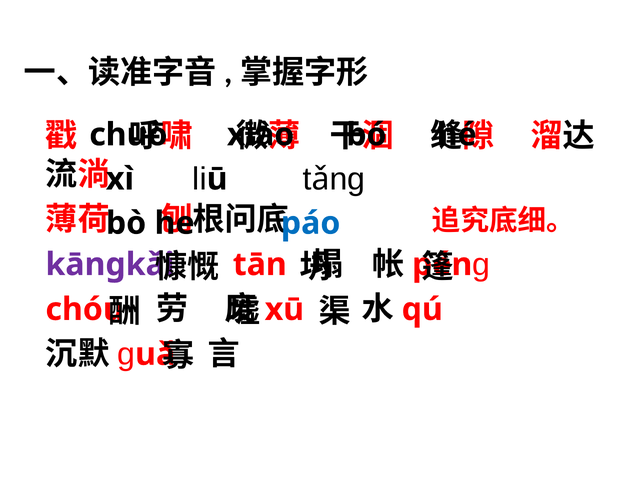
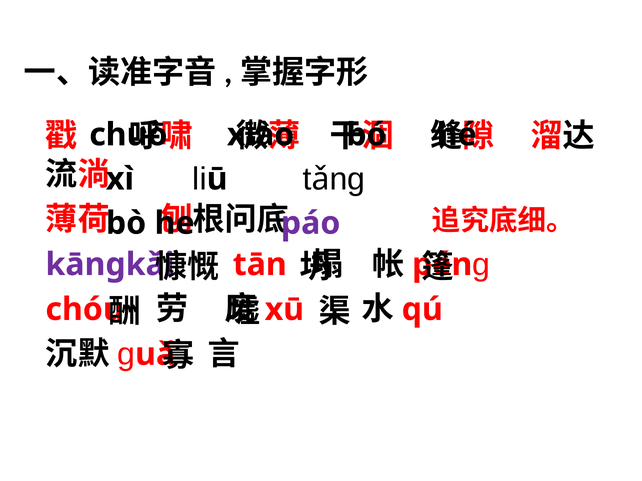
páo colour: blue -> purple
